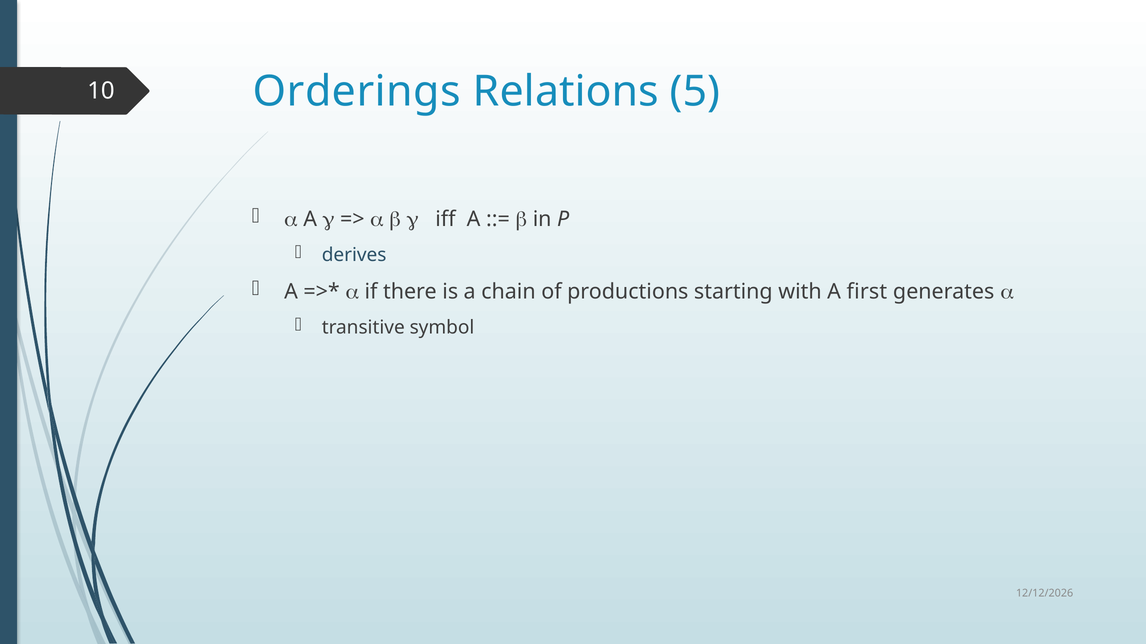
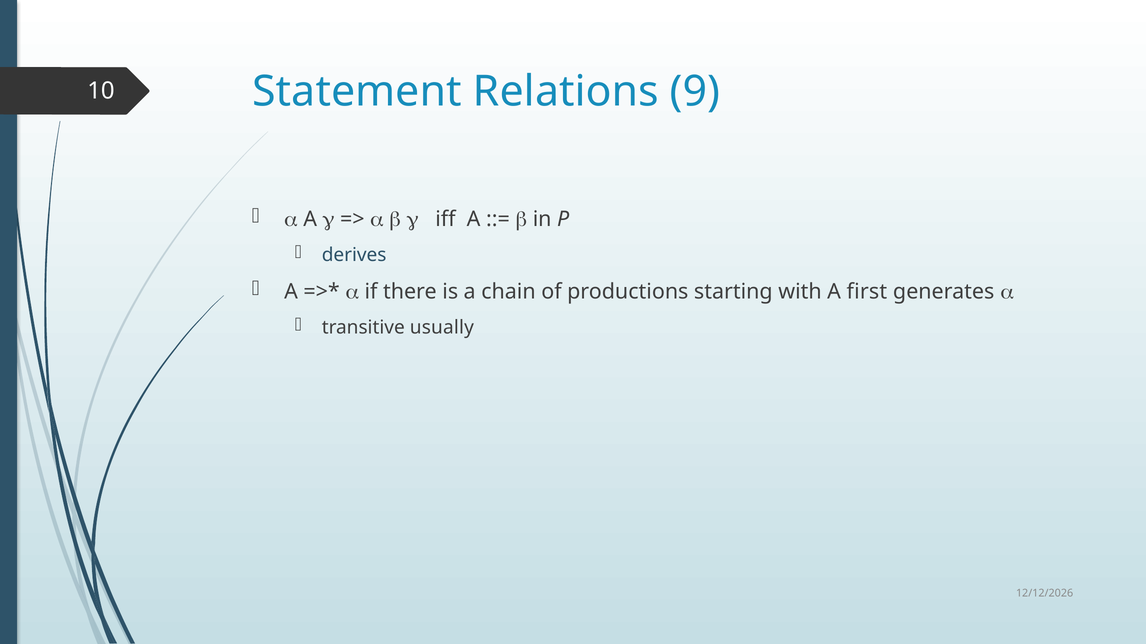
Orderings: Orderings -> Statement
5: 5 -> 9
symbol: symbol -> usually
